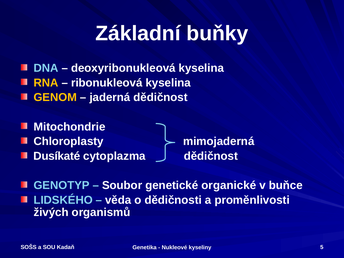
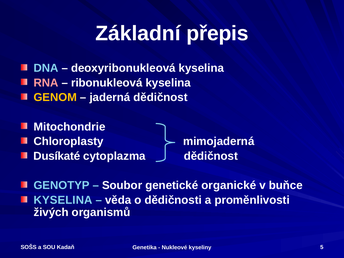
buňky: buňky -> přepis
RNA colour: yellow -> pink
LIDSKÉHO at (63, 200): LIDSKÉHO -> KYSELINA
